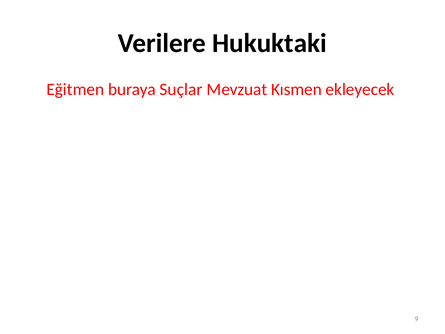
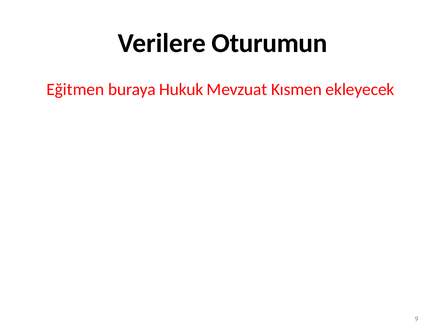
Hukuktaki: Hukuktaki -> Oturumun
Suçlar: Suçlar -> Hukuk
